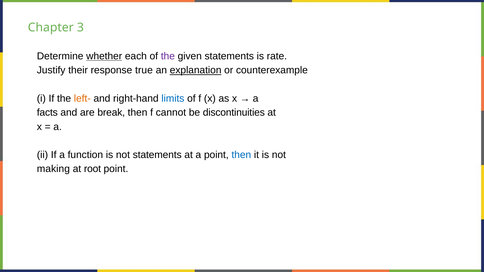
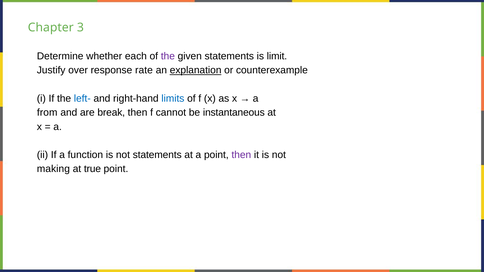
whether underline: present -> none
rate: rate -> limit
their: their -> over
true: true -> rate
left- colour: orange -> blue
facts: facts -> from
discontinuities: discontinuities -> instantaneous
then at (241, 155) colour: blue -> purple
root: root -> true
